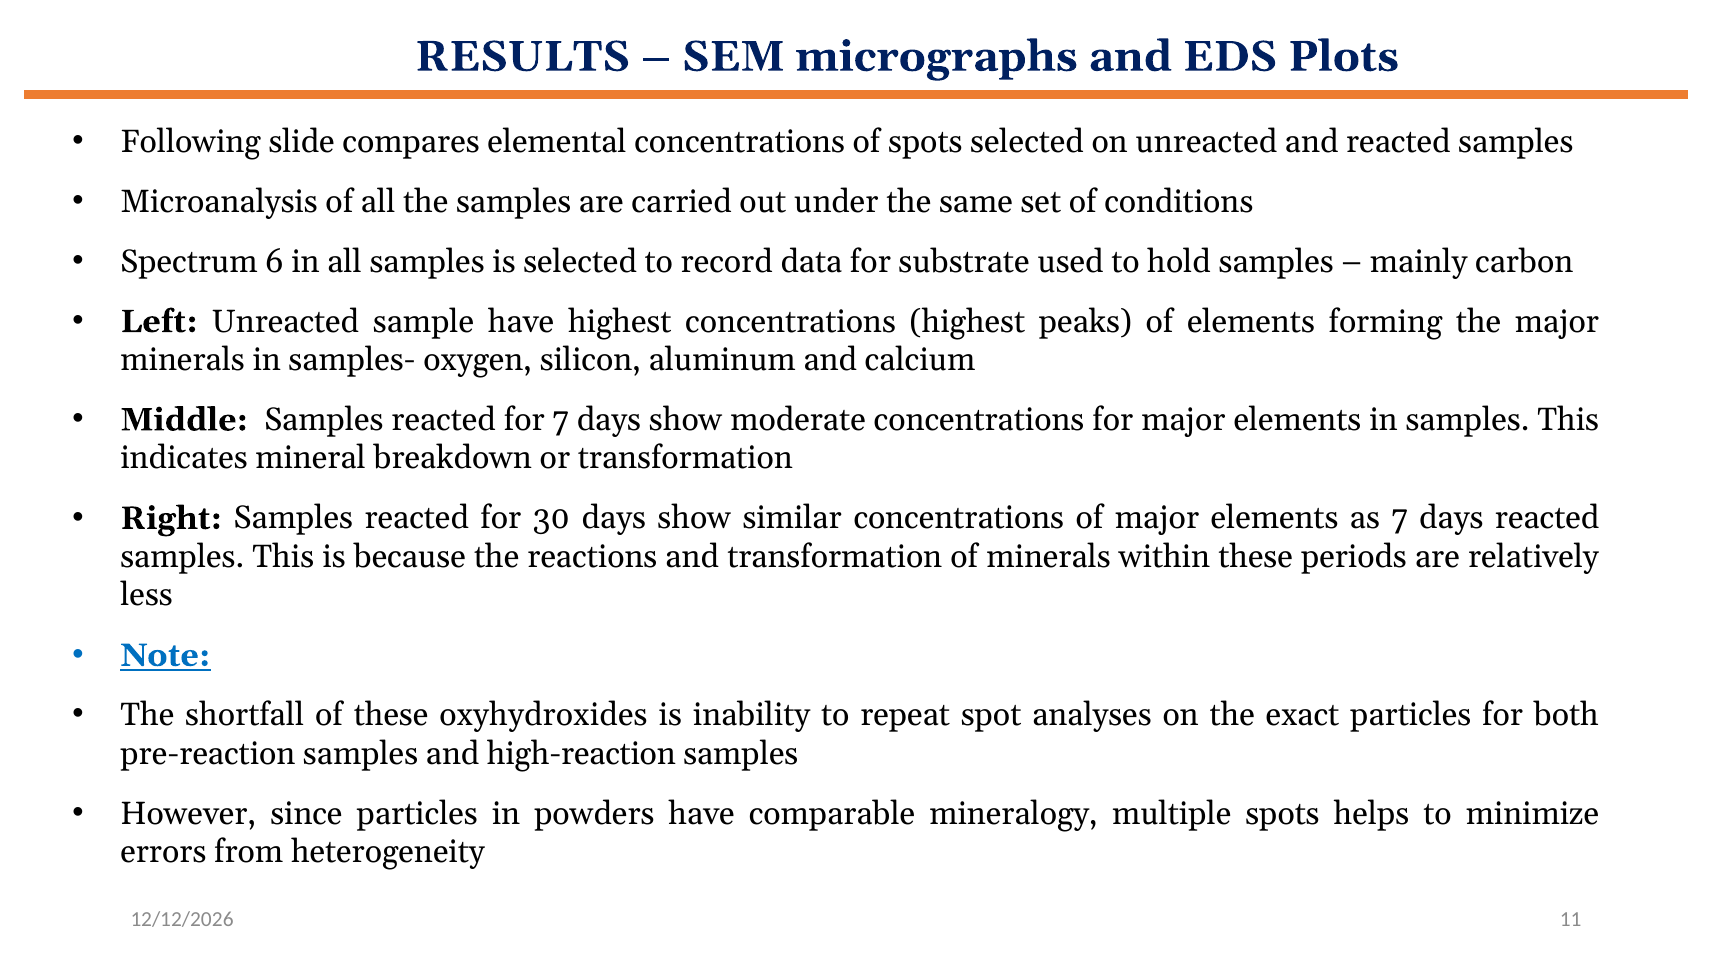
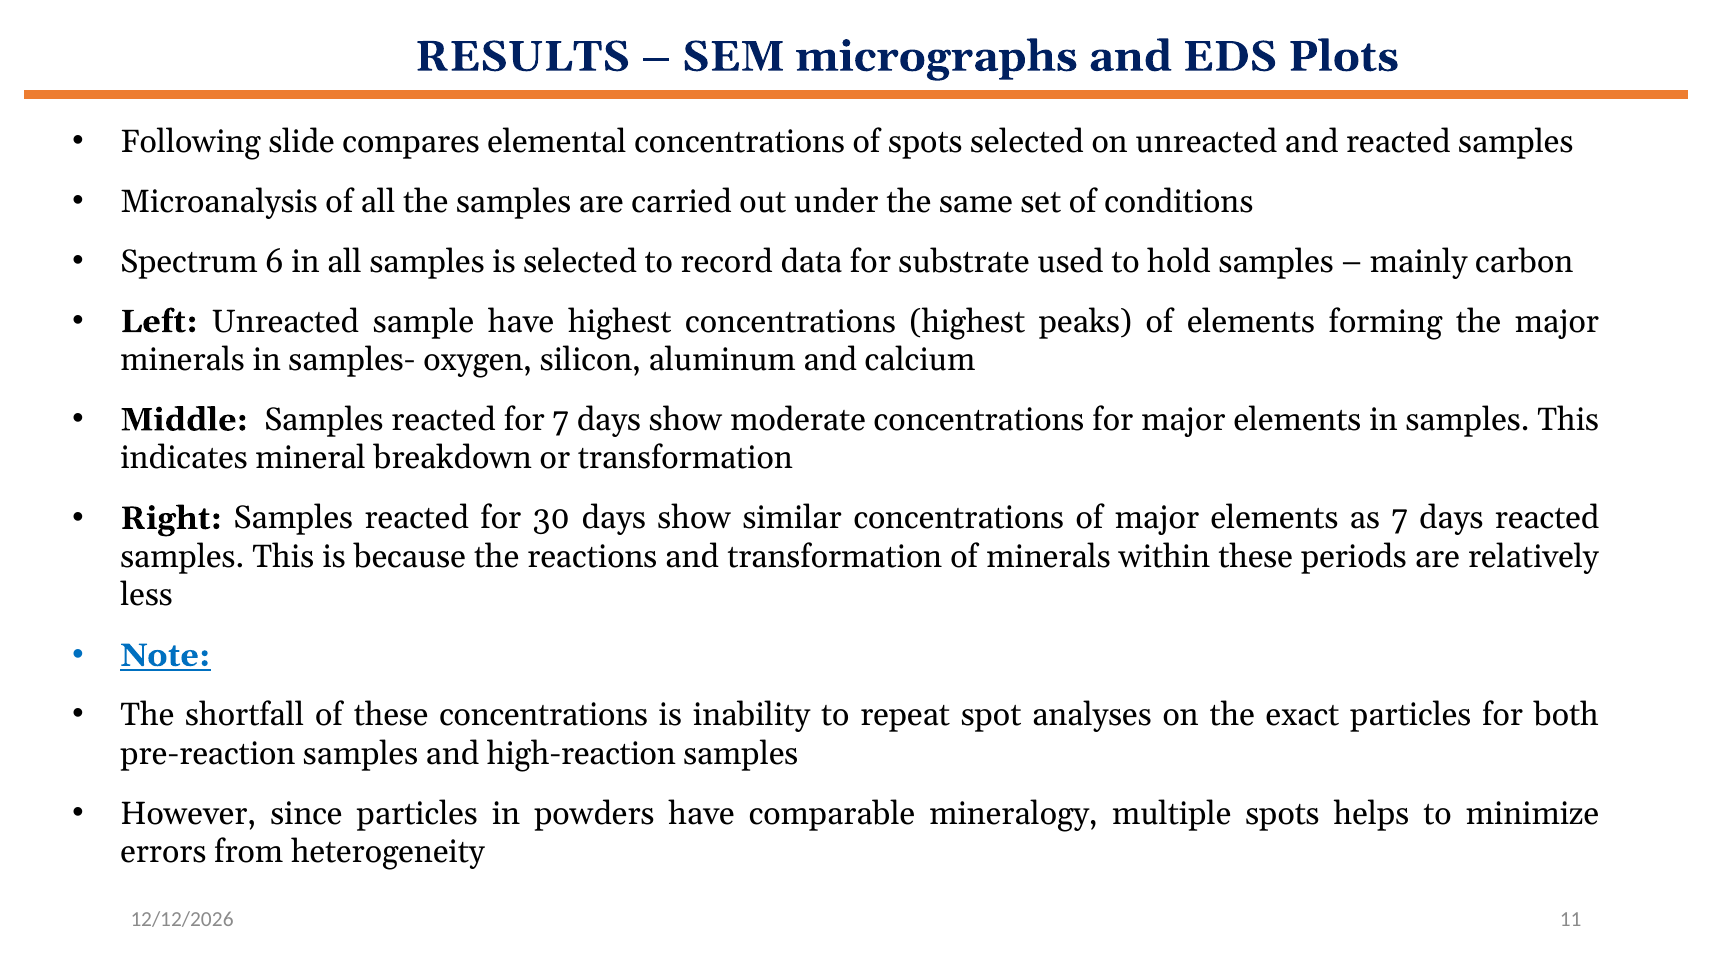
these oxyhydroxides: oxyhydroxides -> concentrations
